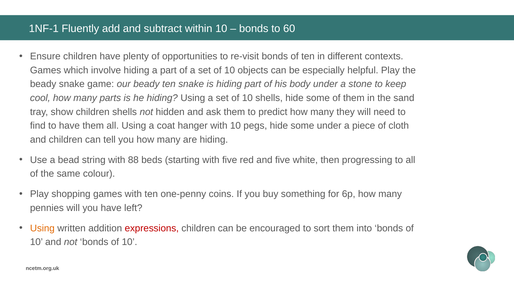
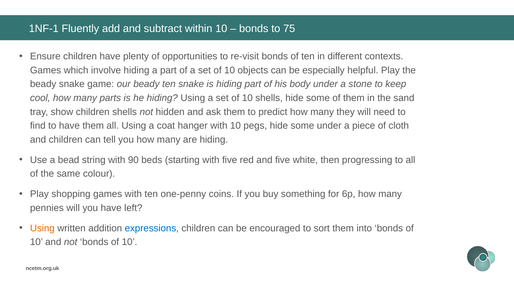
60: 60 -> 75
88: 88 -> 90
expressions colour: red -> blue
